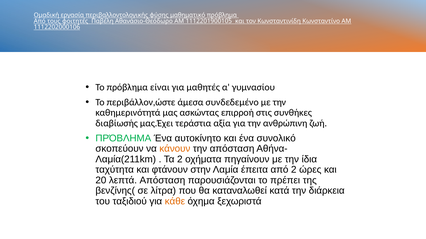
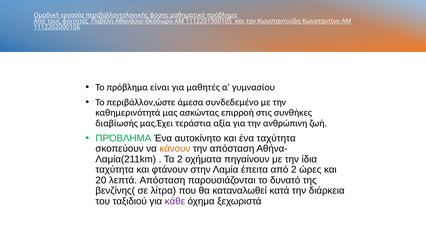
ένα συνολικό: συνολικό -> ταχύτητα
πρέπει: πρέπει -> δυνατό
κάθε colour: orange -> purple
